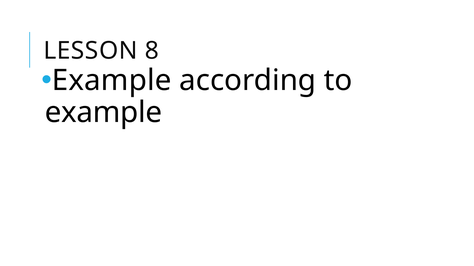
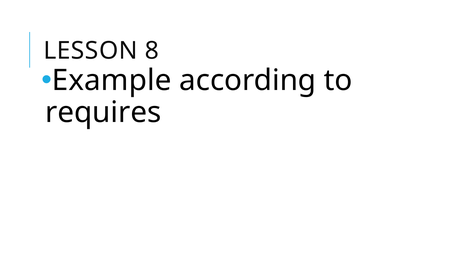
example at (103, 113): example -> requires
